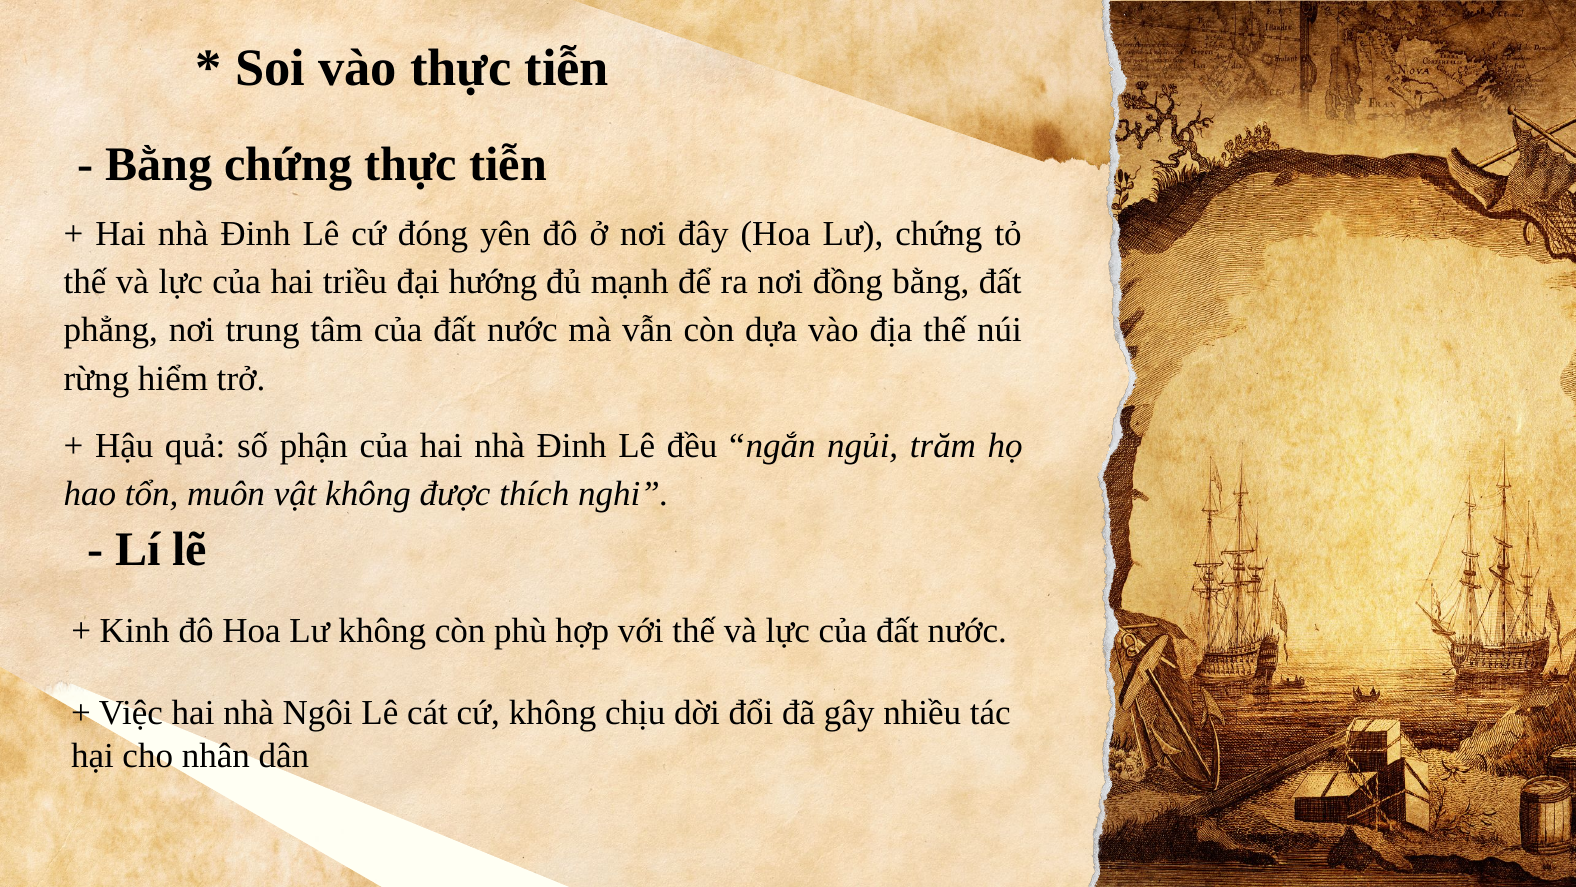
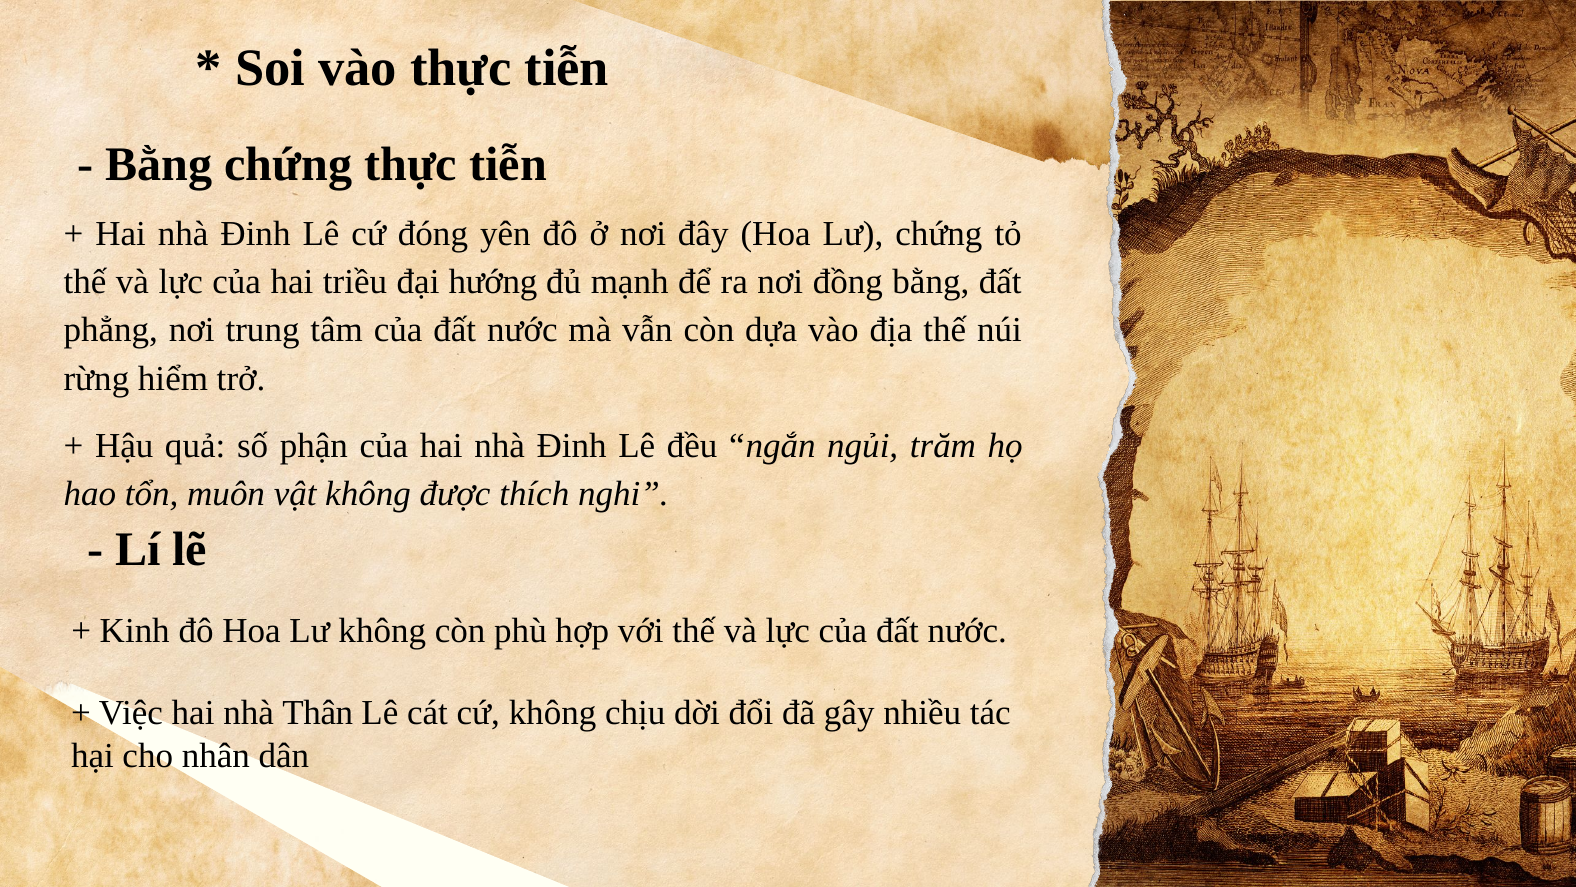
Ngôi: Ngôi -> Thân
